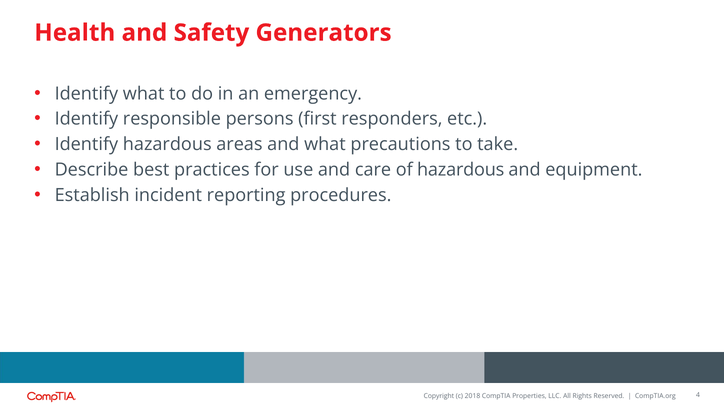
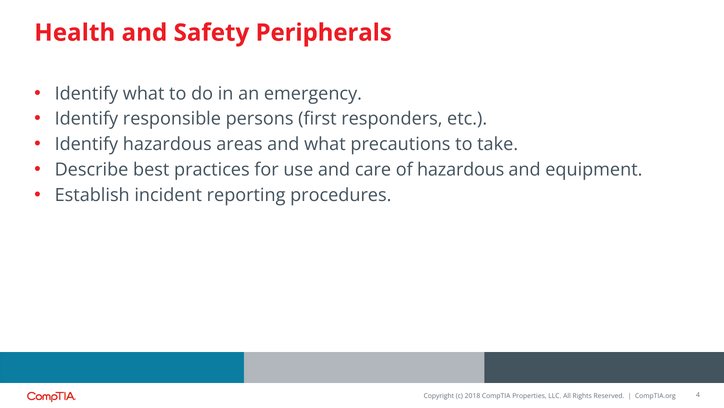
Generators: Generators -> Peripherals
